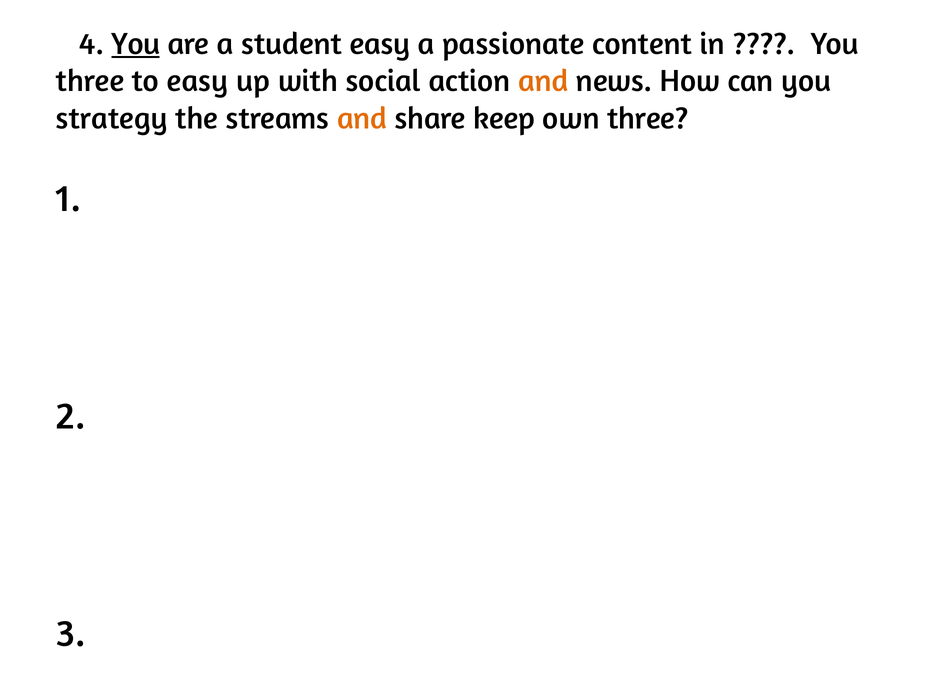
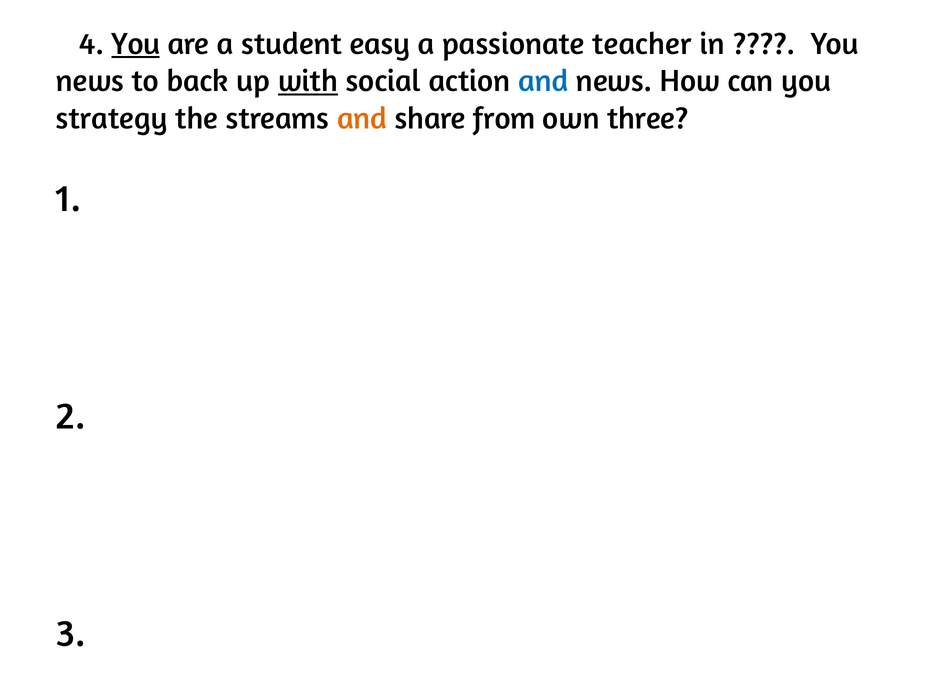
content: content -> teacher
three at (90, 81): three -> news
to easy: easy -> back
with underline: none -> present
and at (543, 81) colour: orange -> blue
keep: keep -> from
